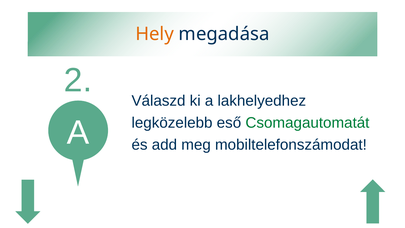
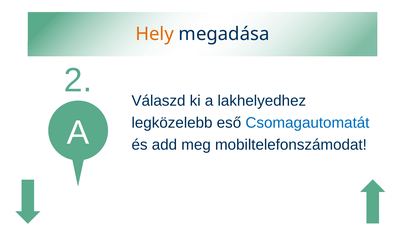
Csomagautomatát colour: green -> blue
